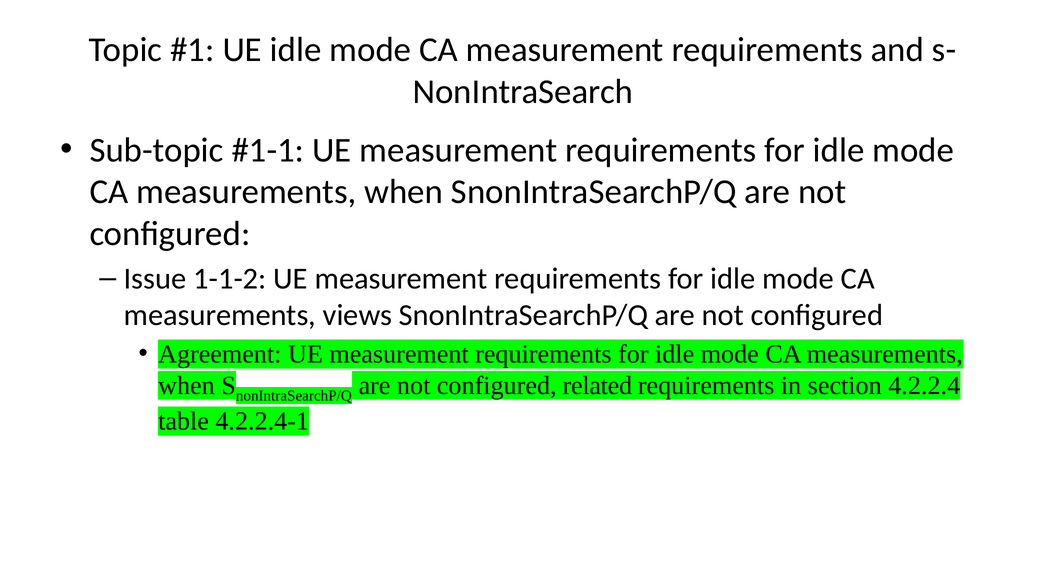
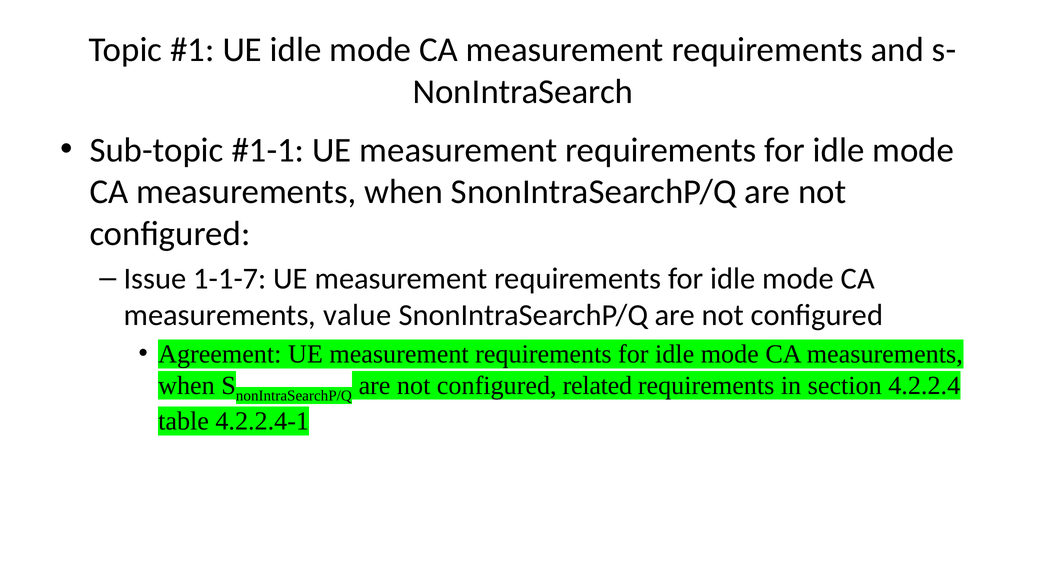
1-1-2: 1-1-2 -> 1-1-7
views: views -> value
